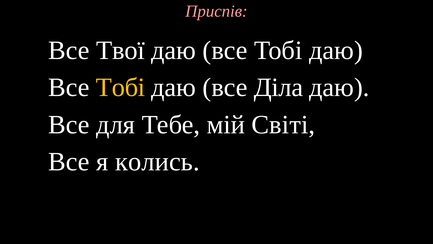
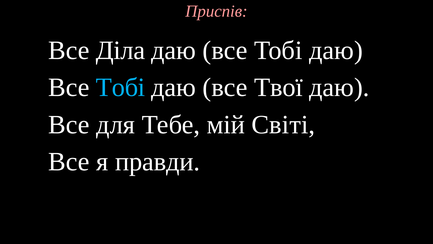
Твої: Твої -> Діла
Тобі at (121, 87) colour: yellow -> light blue
Діла: Діла -> Твої
колись: колись -> правди
